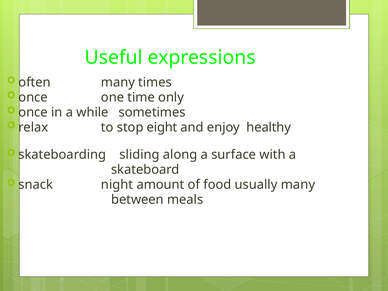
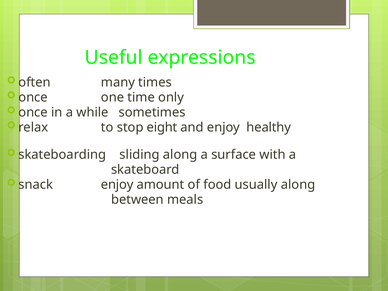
snack night: night -> enjoy
usually many: many -> along
